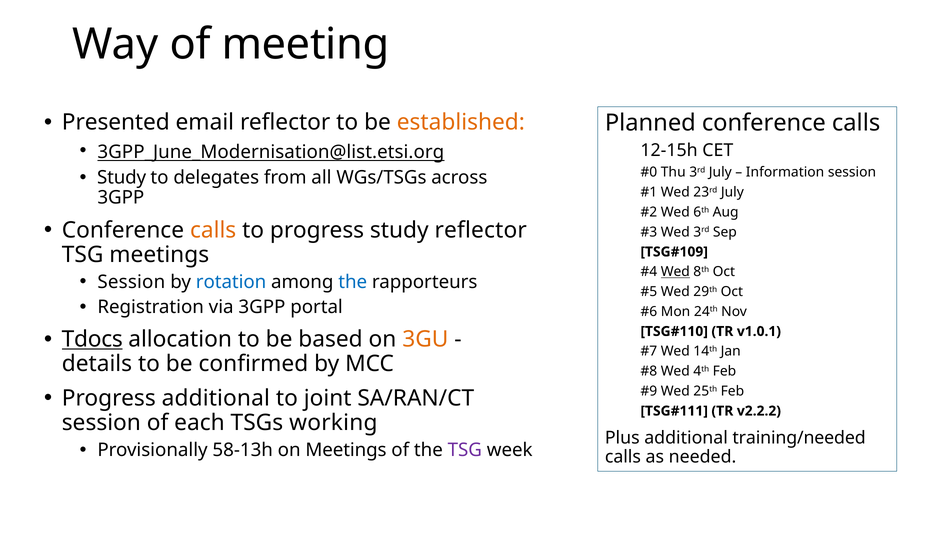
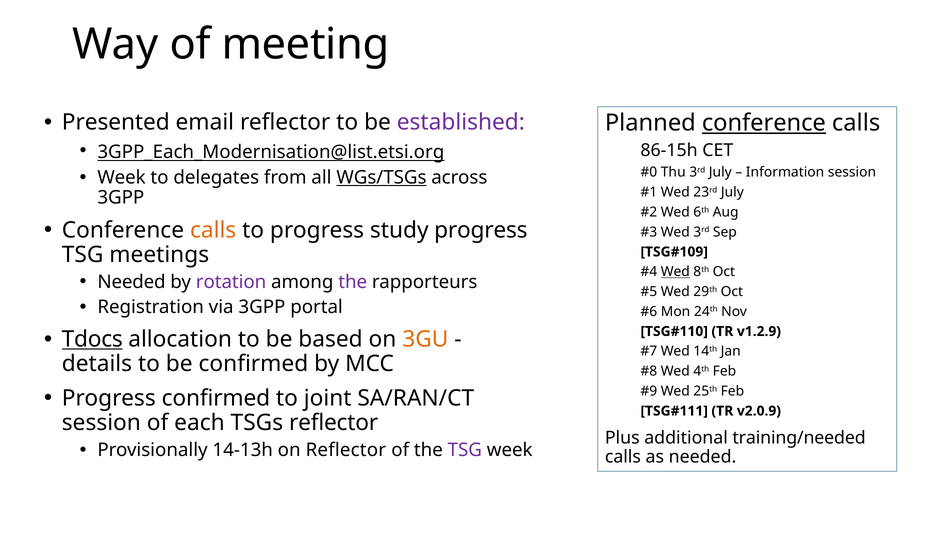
established colour: orange -> purple
conference at (764, 123) underline: none -> present
3GPP_June_Modernisation@list.etsi.org: 3GPP_June_Modernisation@list.etsi.org -> 3GPP_Each_Modernisation@list.etsi.org
12-15h: 12-15h -> 86-15h
Study at (122, 178): Study -> Week
WGs/TSGs underline: none -> present
study reflector: reflector -> progress
Session at (131, 282): Session -> Needed
rotation colour: blue -> purple
the at (353, 282) colour: blue -> purple
v1.0.1: v1.0.1 -> v1.2.9
Progress additional: additional -> confirmed
v2.2.2: v2.2.2 -> v2.0.9
TSGs working: working -> reflector
58-13h: 58-13h -> 14-13h
on Meetings: Meetings -> Reflector
